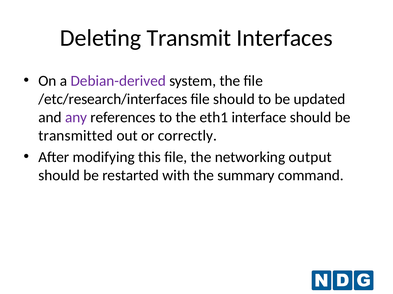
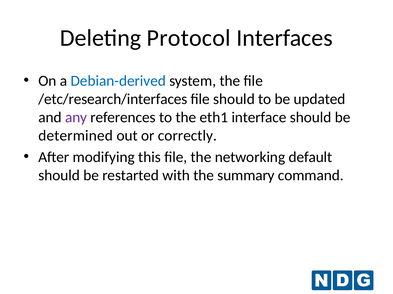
Transmit: Transmit -> Protocol
Debian-derived colour: purple -> blue
transmitted: transmitted -> determined
output: output -> default
